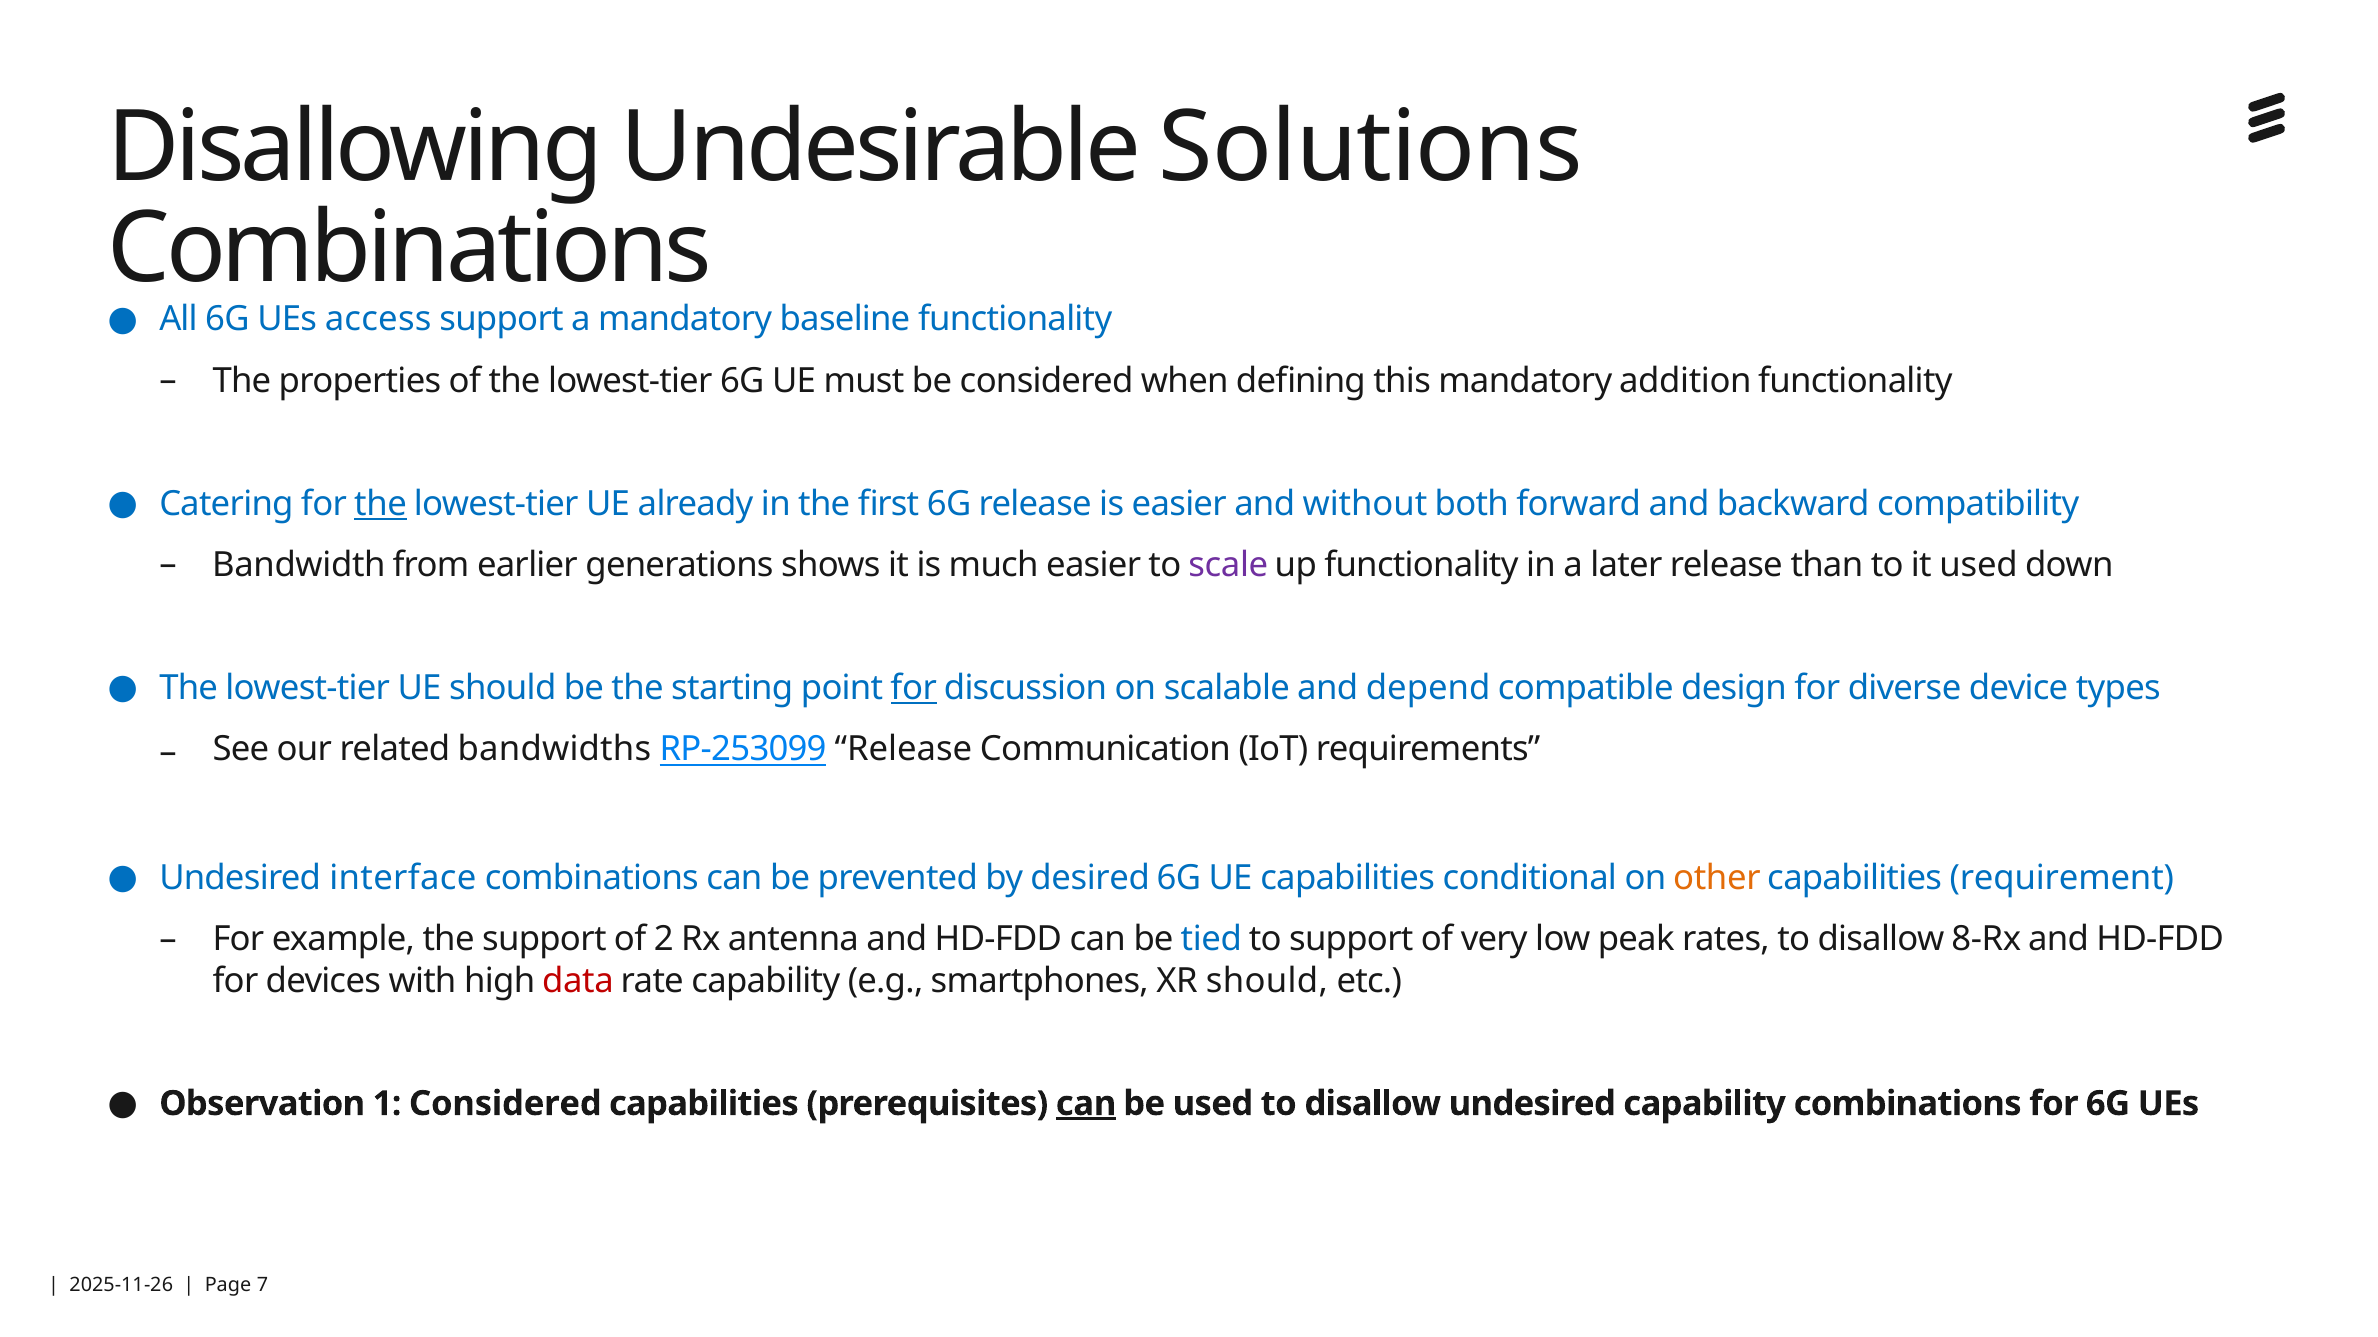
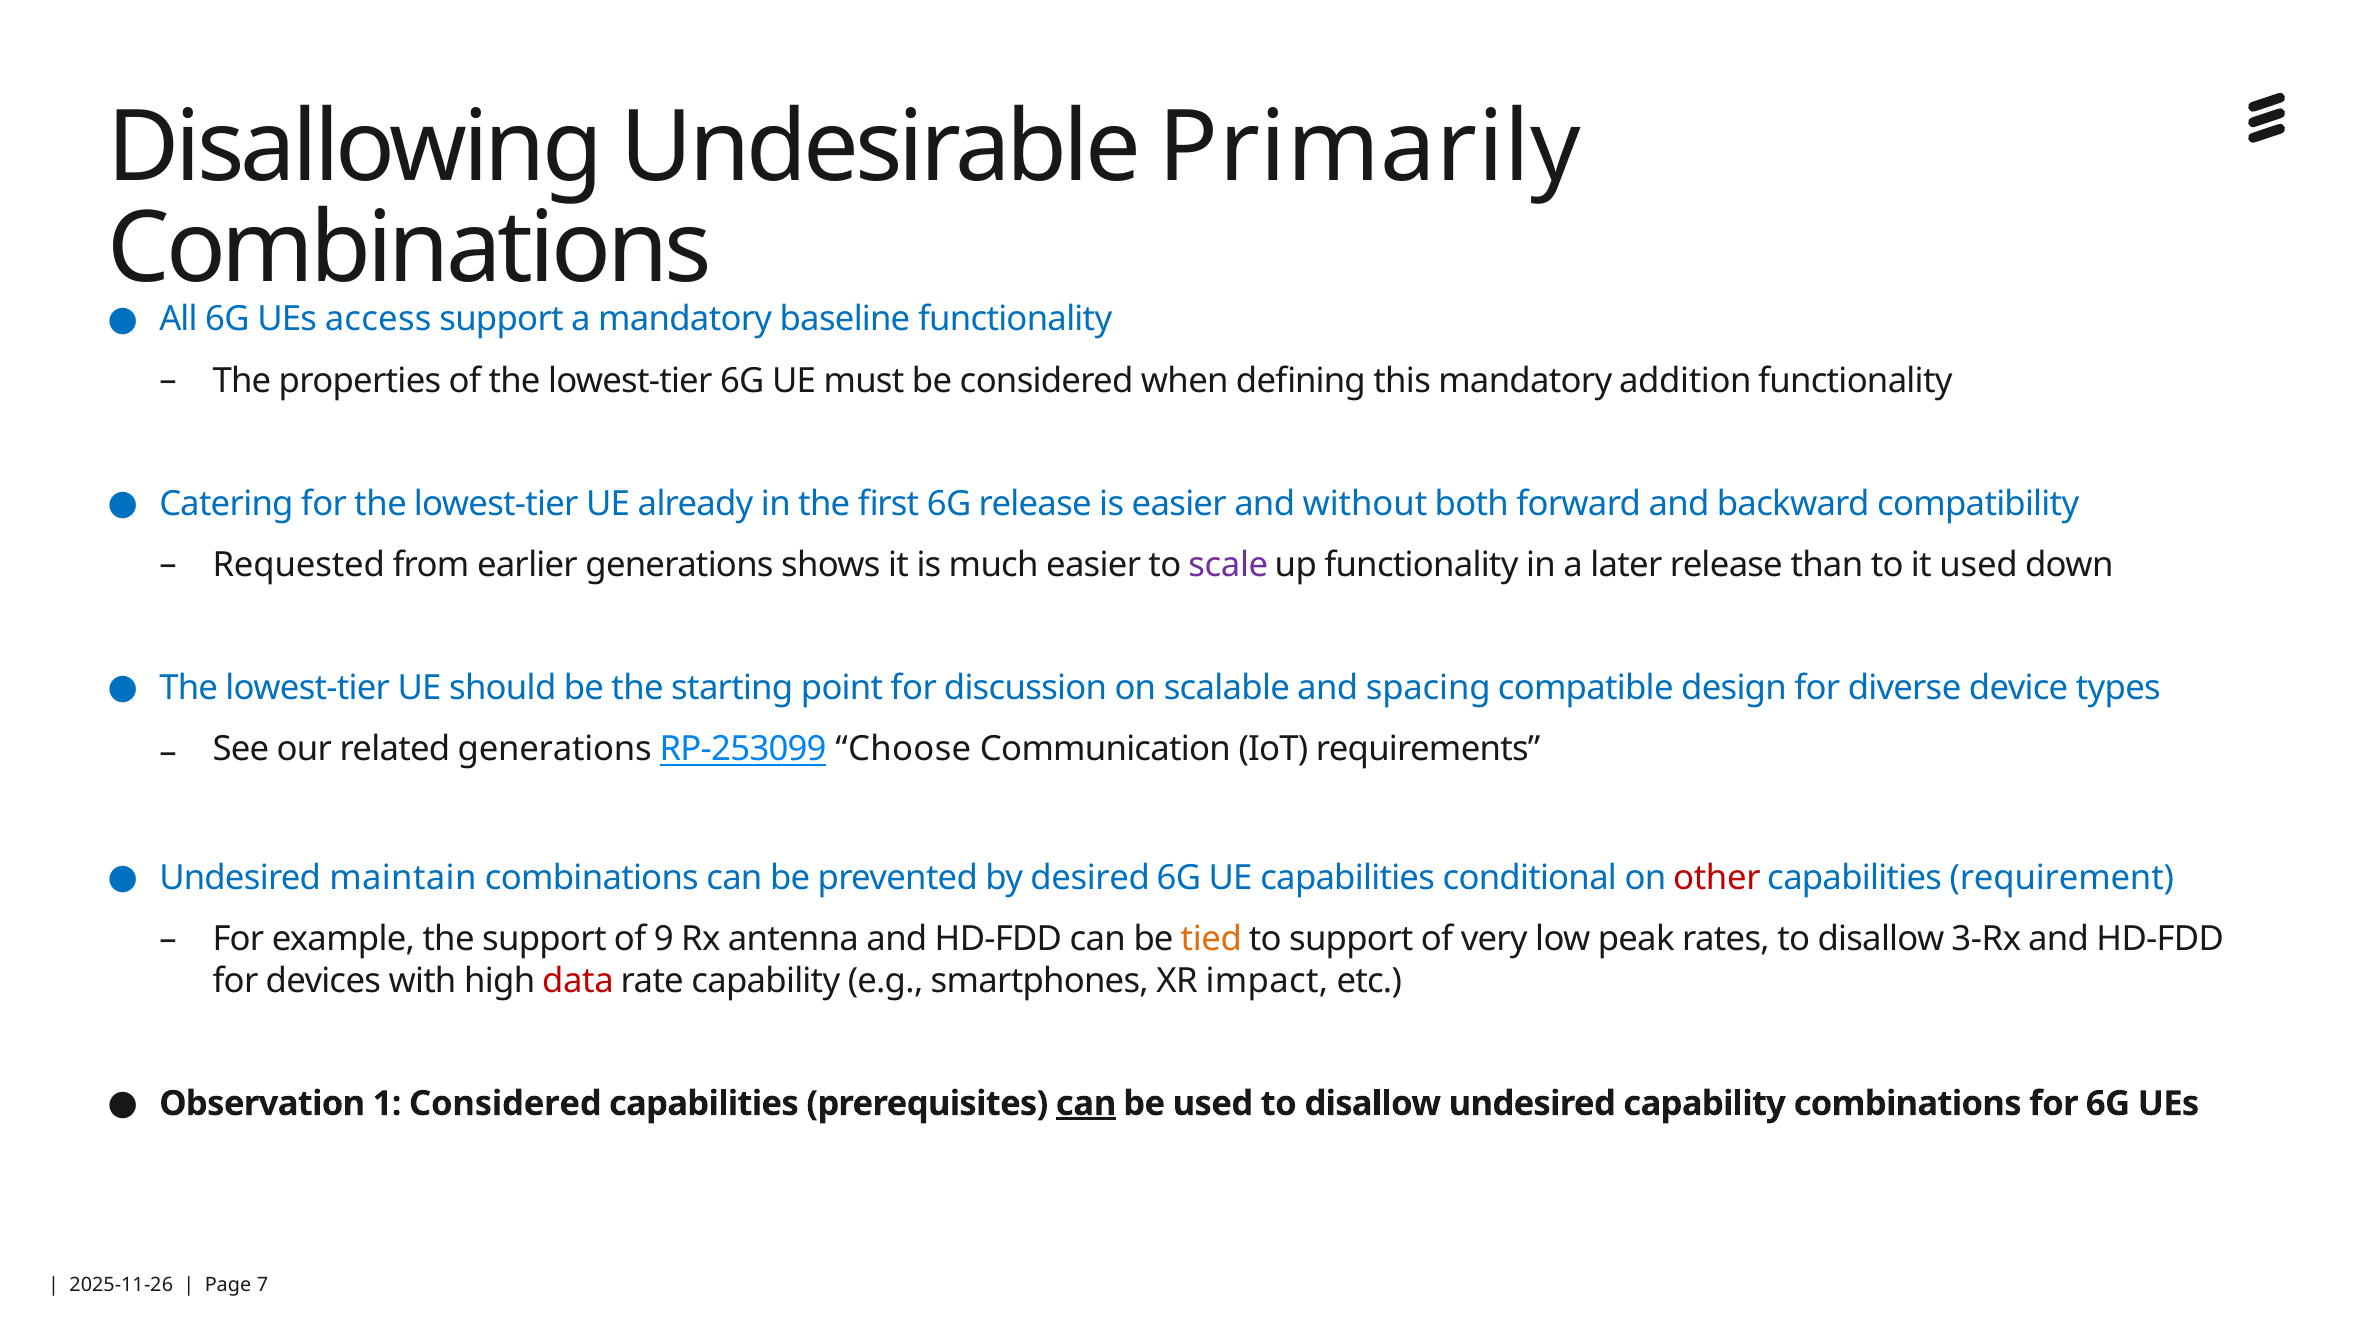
Solutions: Solutions -> Primarily
the at (381, 504) underline: present -> none
Bandwidth: Bandwidth -> Requested
for at (914, 688) underline: present -> none
depend: depend -> spacing
related bandwidths: bandwidths -> generations
RP-253099 Release: Release -> Choose
interface: interface -> maintain
other colour: orange -> red
2: 2 -> 9
tied colour: blue -> orange
8-Rx: 8-Rx -> 3-Rx
XR should: should -> impact
